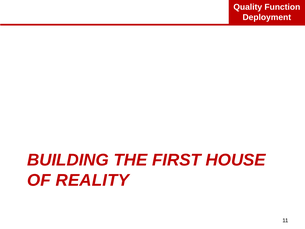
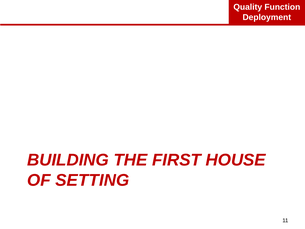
REALITY: REALITY -> SETTING
